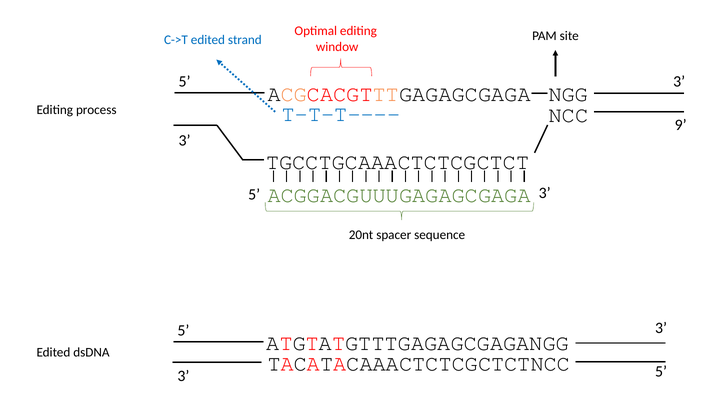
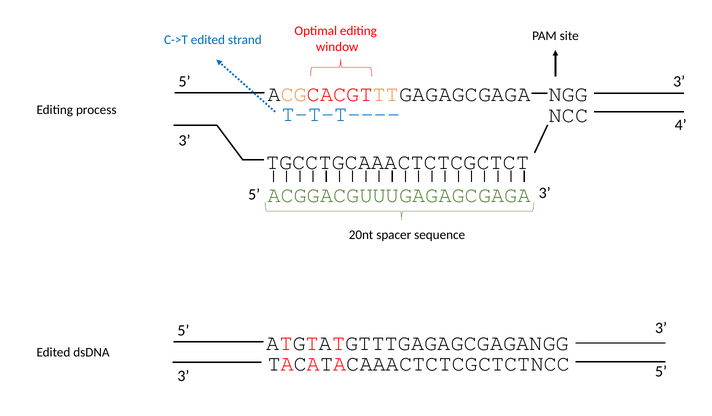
9: 9 -> 4
